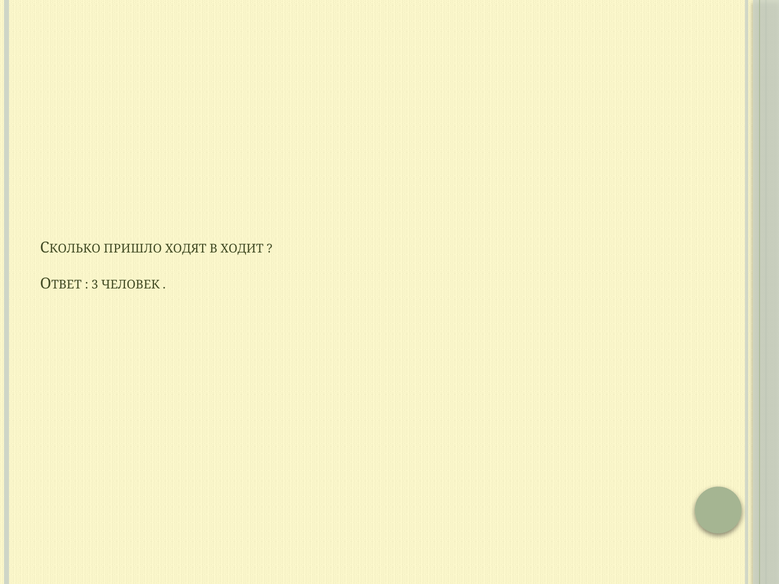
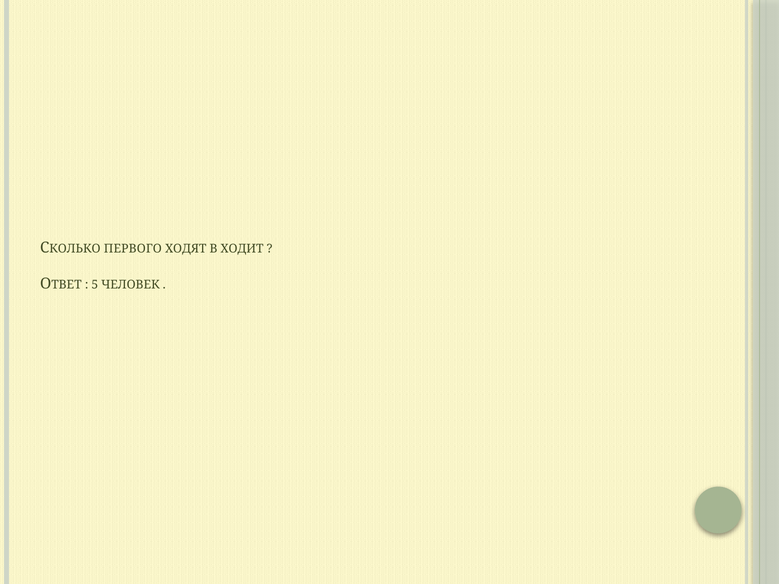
ПРИШЛО: ПРИШЛО -> ПЕРВОГО
3: 3 -> 5
